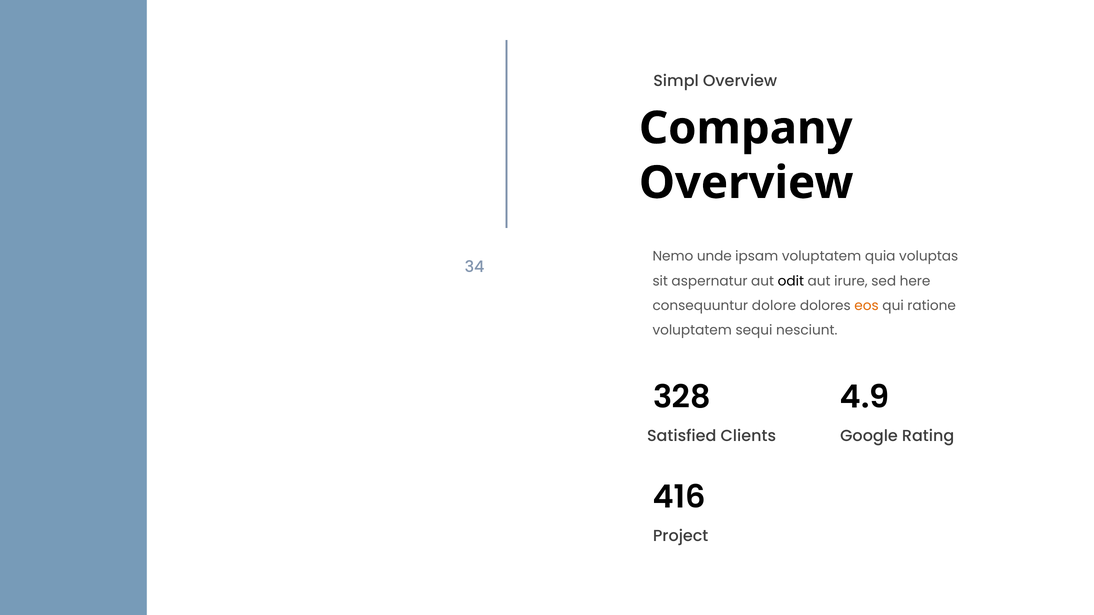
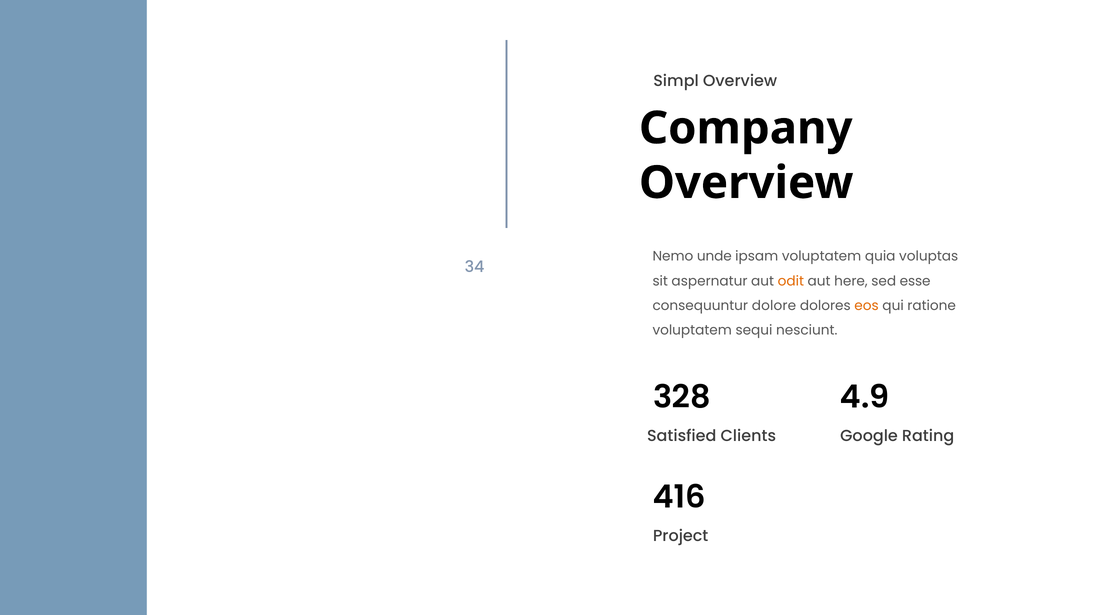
odit colour: black -> orange
irure: irure -> here
here: here -> esse
